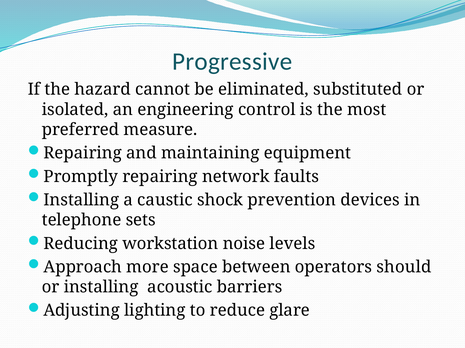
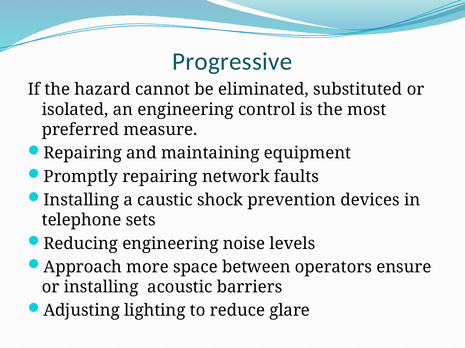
Reducing workstation: workstation -> engineering
should: should -> ensure
